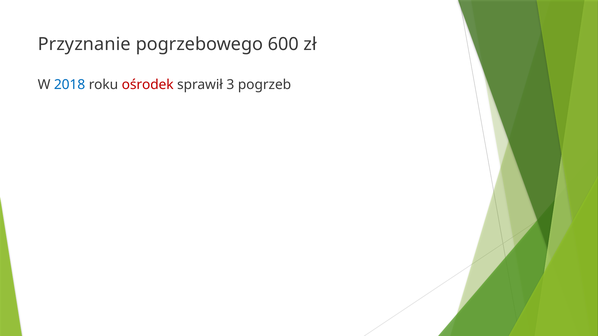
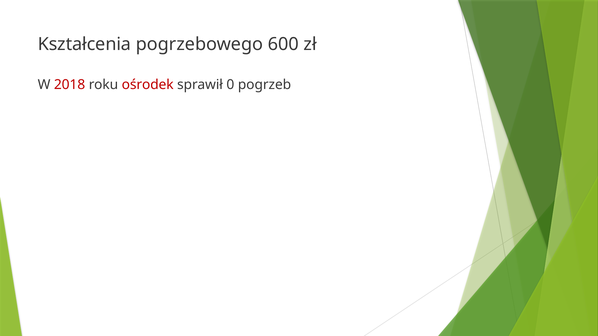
Przyznanie: Przyznanie -> Kształcenia
2018 colour: blue -> red
3: 3 -> 0
